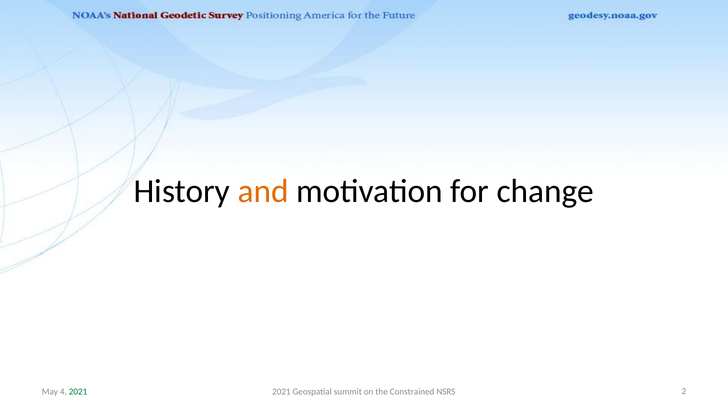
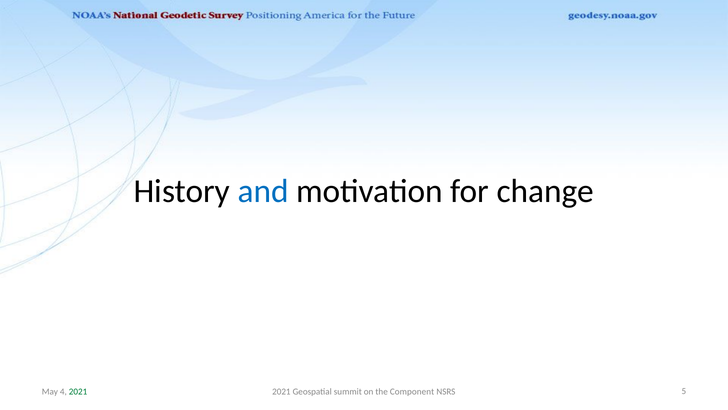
and colour: orange -> blue
Constrained: Constrained -> Component
2: 2 -> 5
